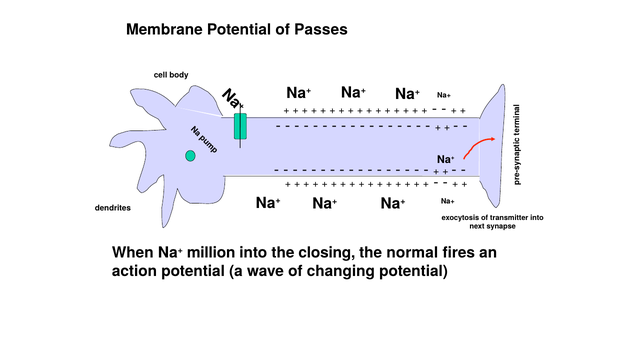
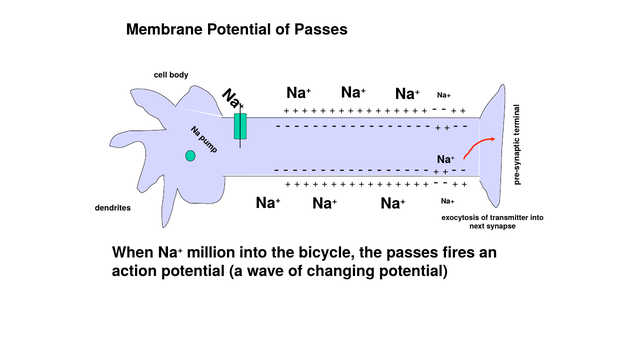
closing: closing -> bicycle
the normal: normal -> passes
